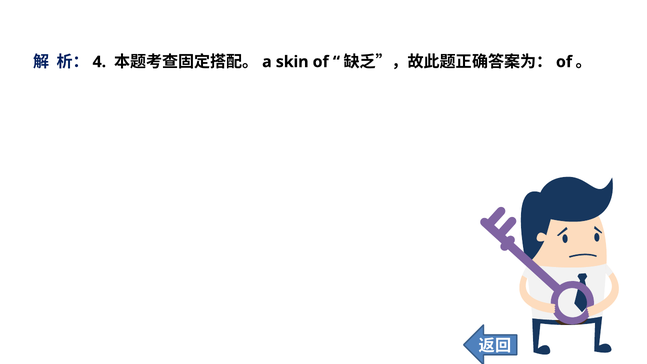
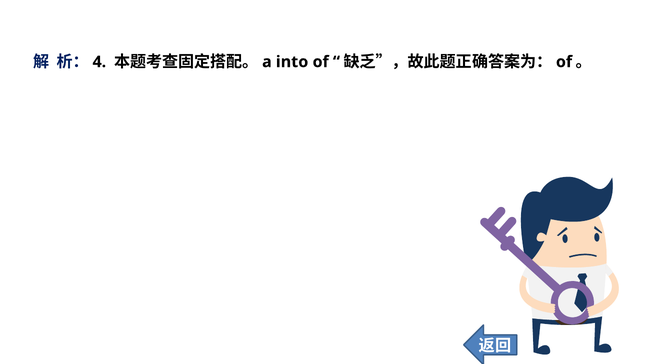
skin: skin -> into
